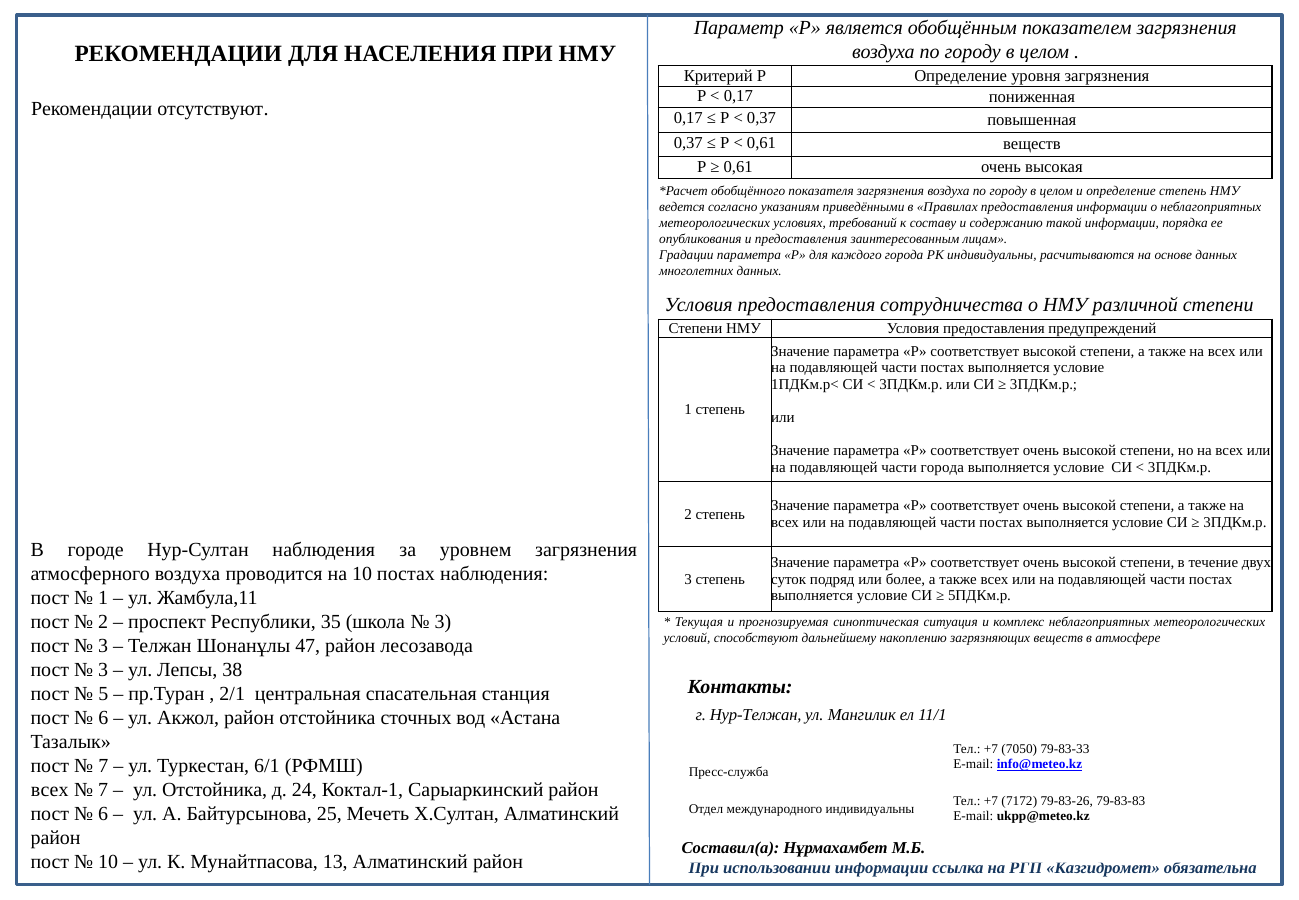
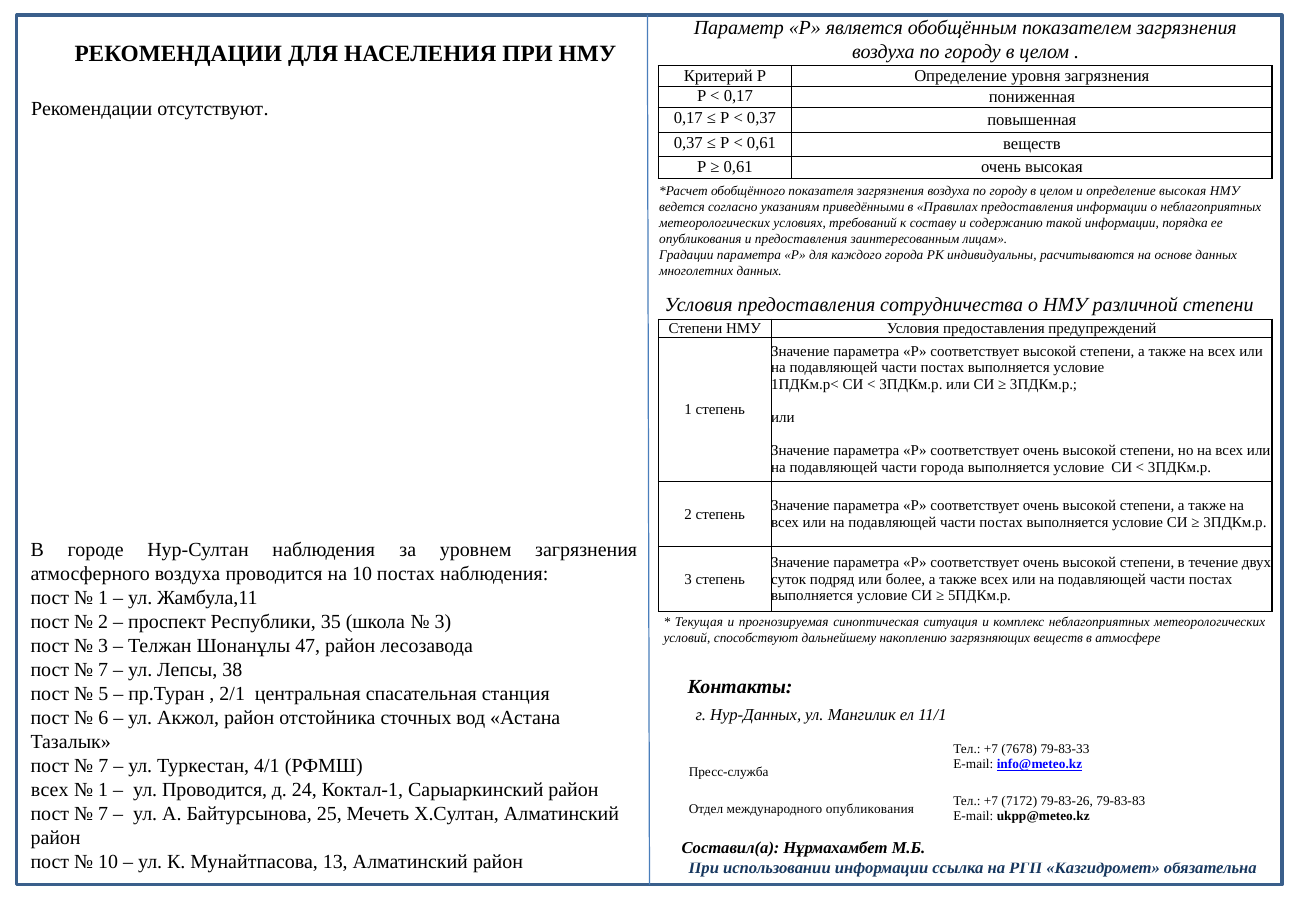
определение степень: степень -> высокая
3 at (103, 669): 3 -> 7
Нур-Телжан: Нур-Телжан -> Нур-Данных
7050: 7050 -> 7678
6/1: 6/1 -> 4/1
7 at (103, 789): 7 -> 1
ул Отстойника: Отстойника -> Проводится
международного индивидуальны: индивидуальны -> опубликования
6 at (103, 813): 6 -> 7
